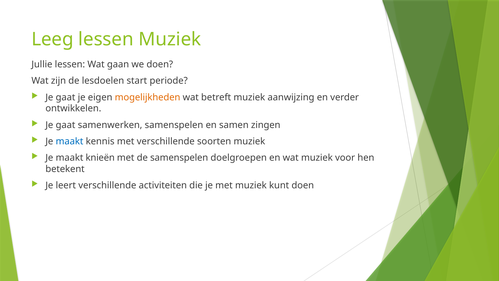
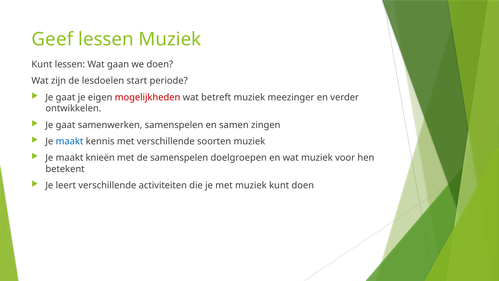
Leeg: Leeg -> Geef
Jullie at (42, 64): Jullie -> Kunt
mogelijkheden colour: orange -> red
aanwijzing: aanwijzing -> meezinger
